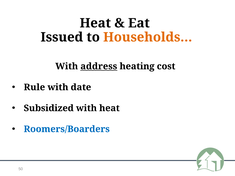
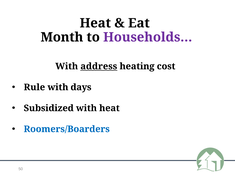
Issued: Issued -> Month
Households… colour: orange -> purple
date: date -> days
